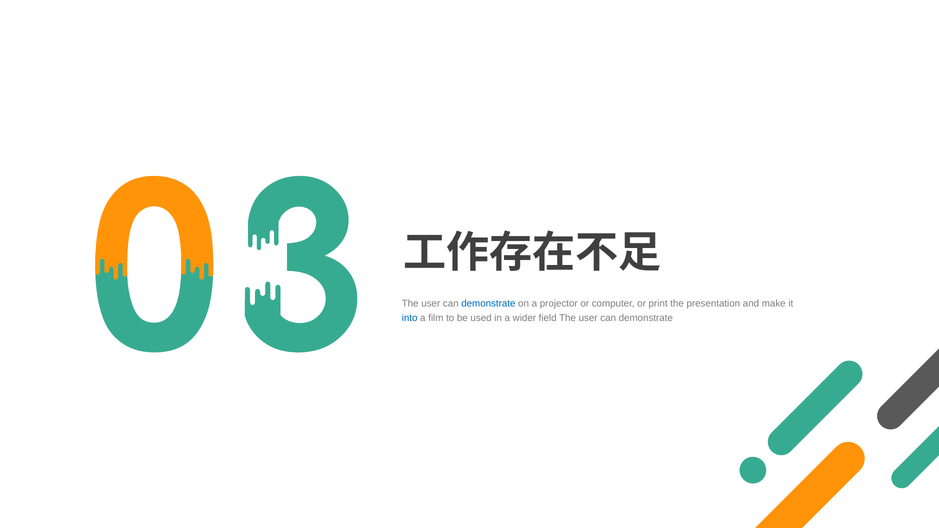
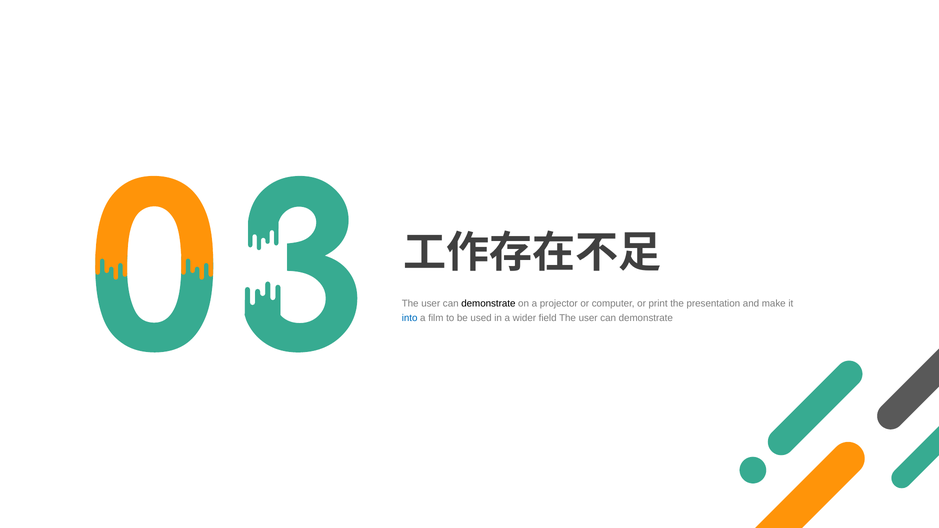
demonstrate at (488, 304) colour: blue -> black
